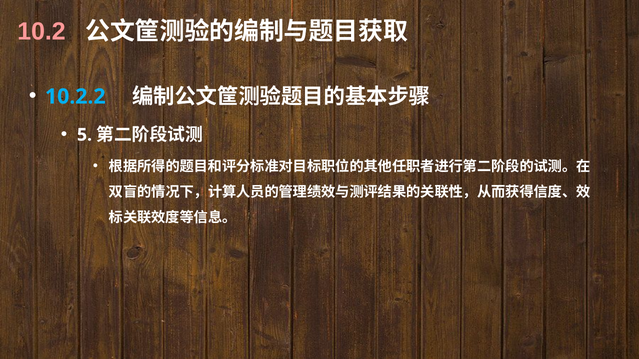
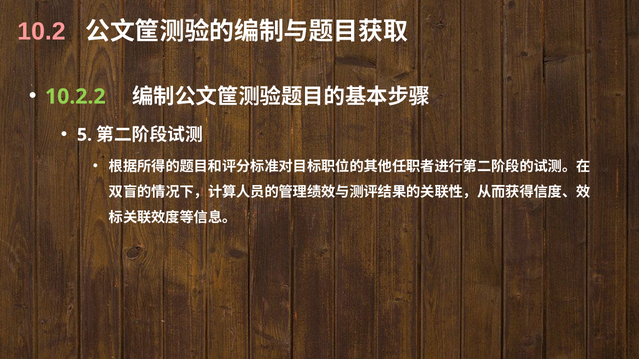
10.2.2 colour: light blue -> light green
